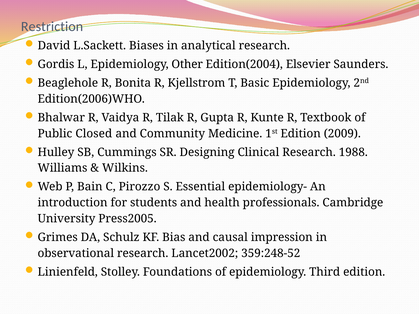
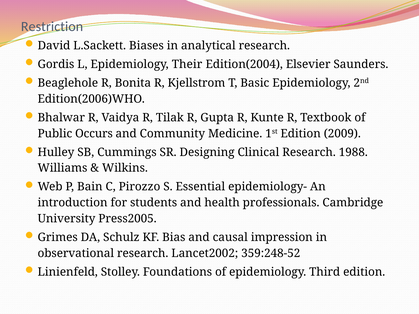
Other: Other -> Their
Closed: Closed -> Occurs
